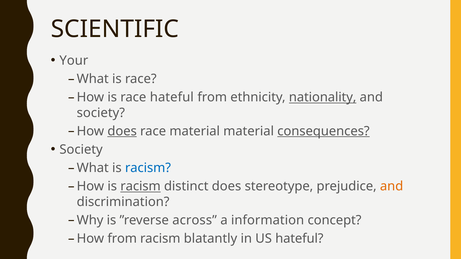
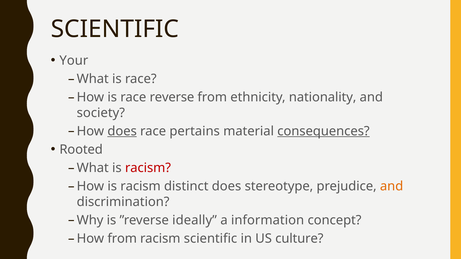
race hateful: hateful -> reverse
nationality underline: present -> none
race material: material -> pertains
Society at (81, 150): Society -> Rooted
racism at (148, 168) colour: blue -> red
racism at (141, 187) underline: present -> none
across: across -> ideally
racism blatantly: blatantly -> scientific
US hateful: hateful -> culture
